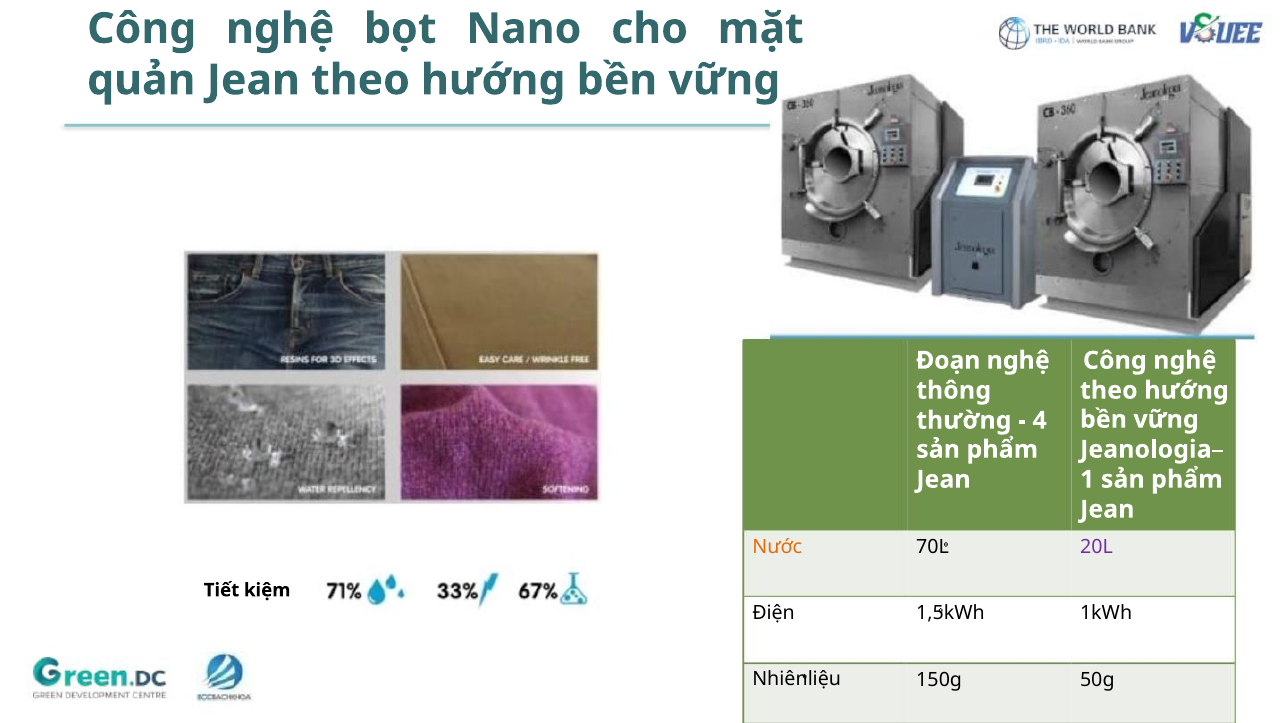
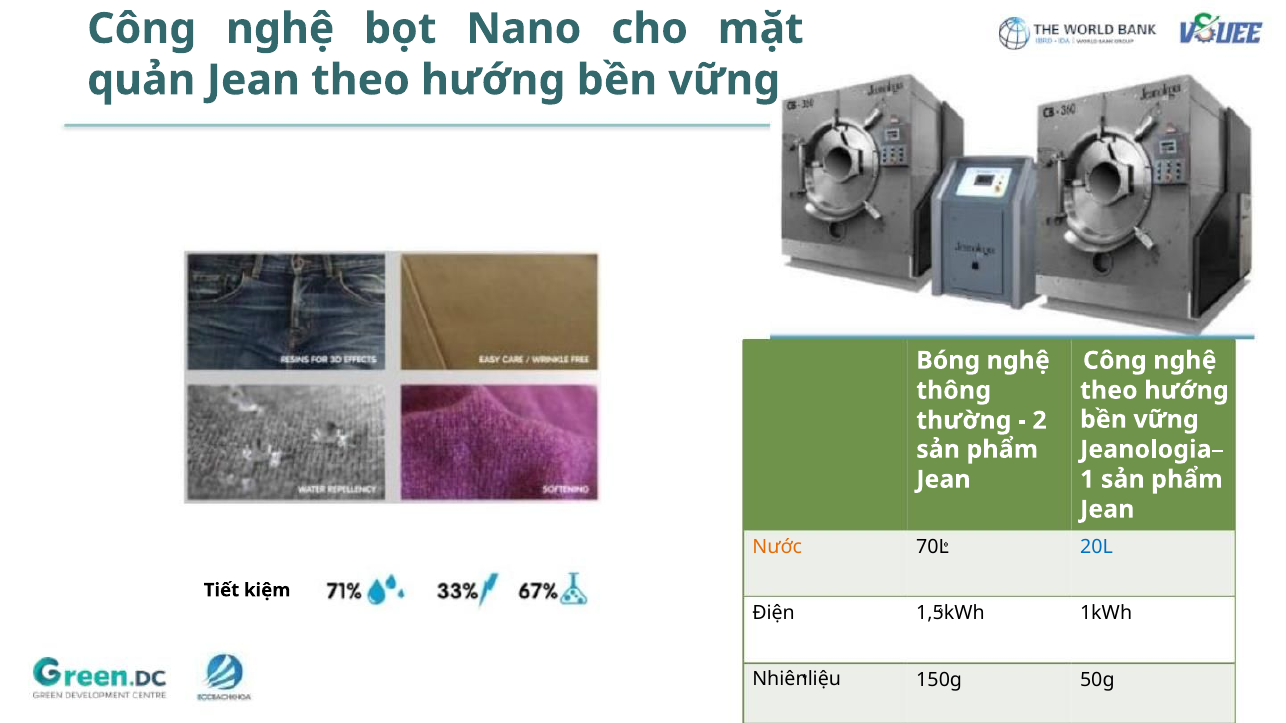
Đoạn: Đoạn -> Bóng
4: 4 -> 2
20L colour: purple -> blue
